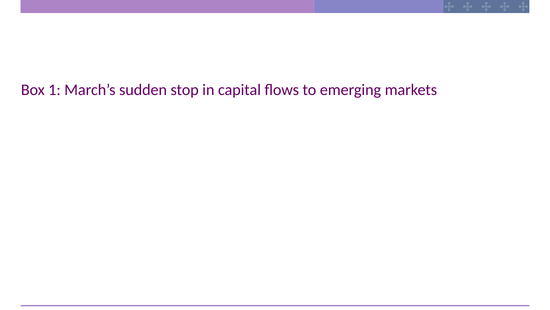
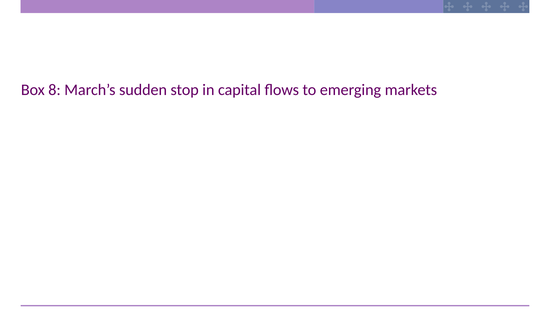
1: 1 -> 8
